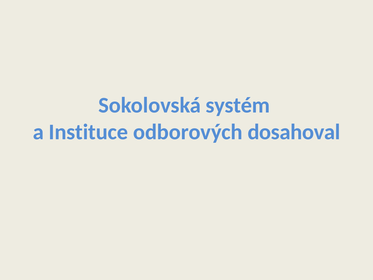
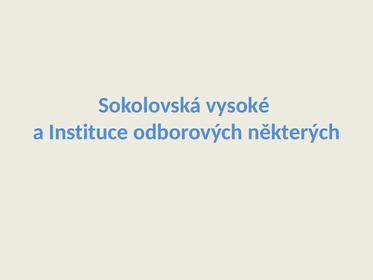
systém: systém -> vysoké
dosahoval: dosahoval -> některých
